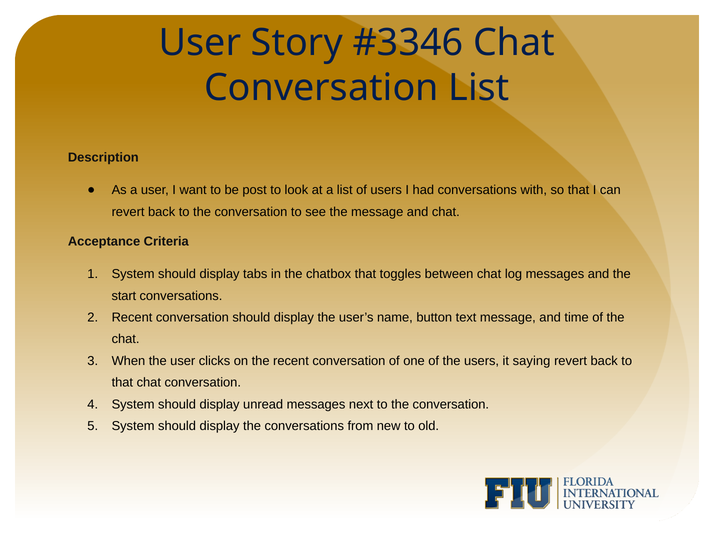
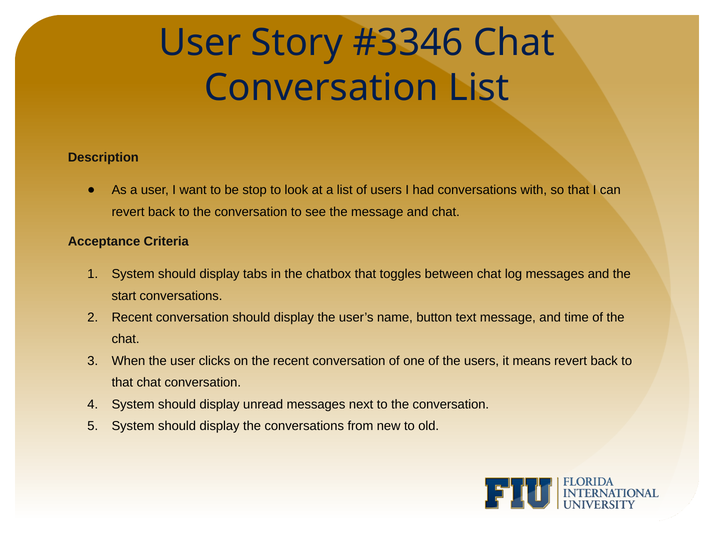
post: post -> stop
saying: saying -> means
